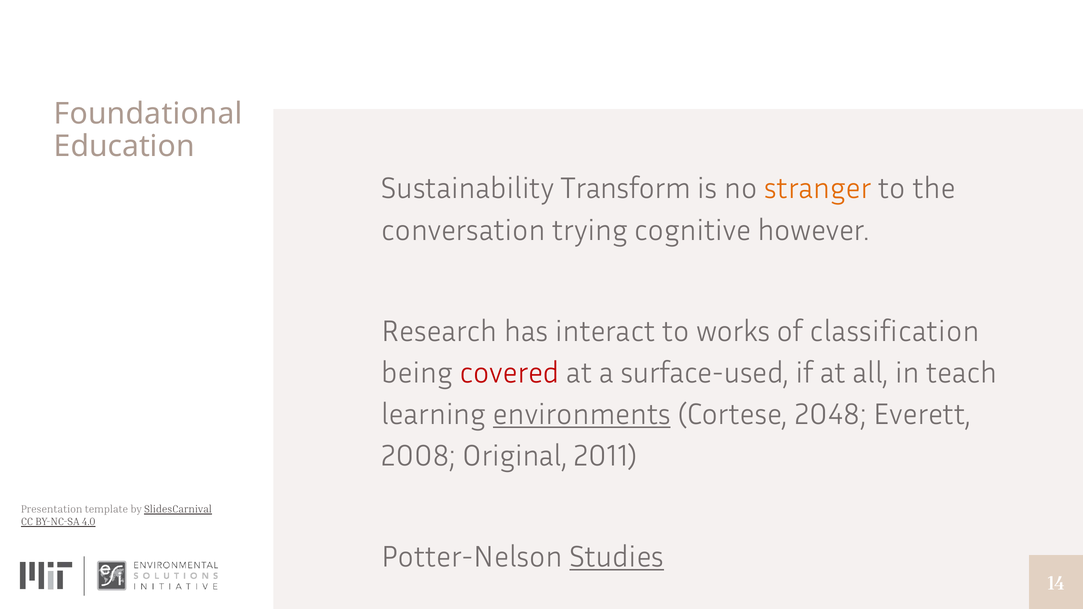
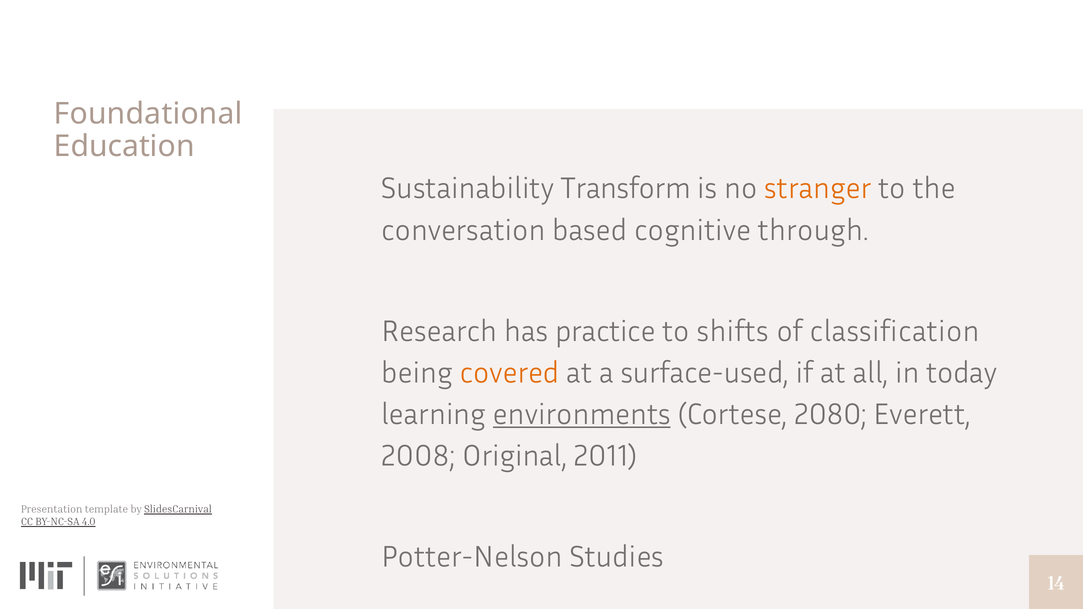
trying: trying -> based
however: however -> through
interact: interact -> practice
works: works -> shifts
covered colour: red -> orange
teach: teach -> today
2048: 2048 -> 2080
Studies underline: present -> none
